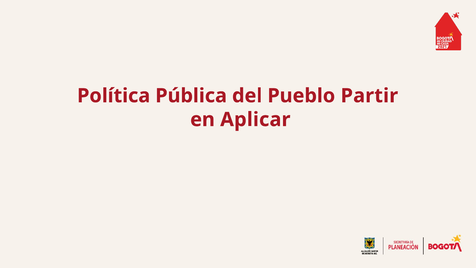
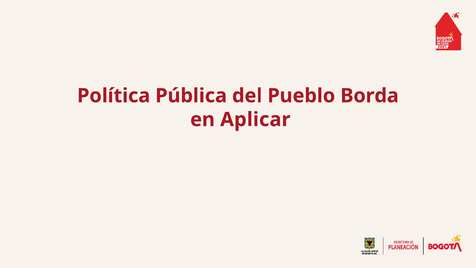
Partir: Partir -> Borda
